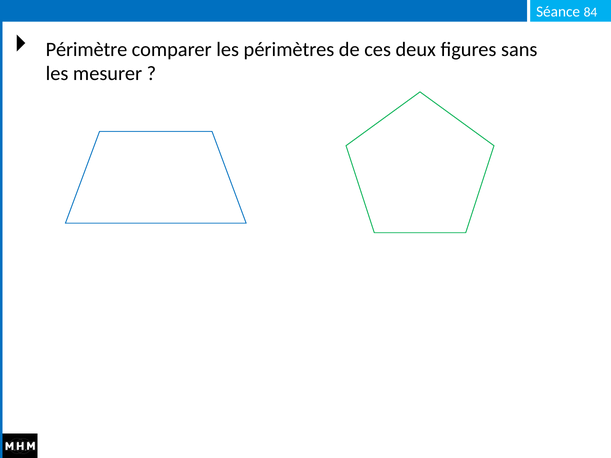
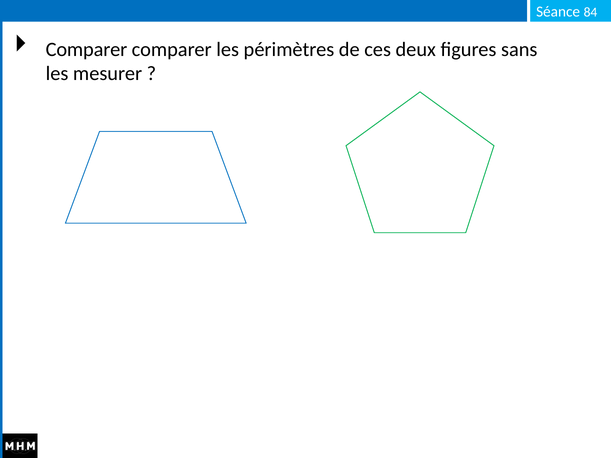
Périmètre at (86, 49): Périmètre -> Comparer
